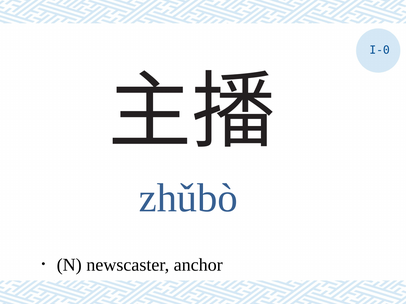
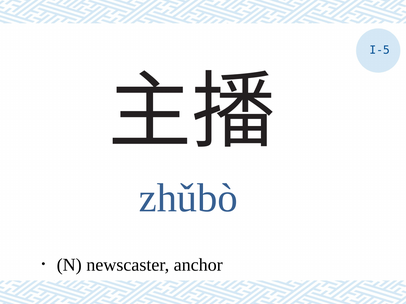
I-0: I-0 -> I-5
